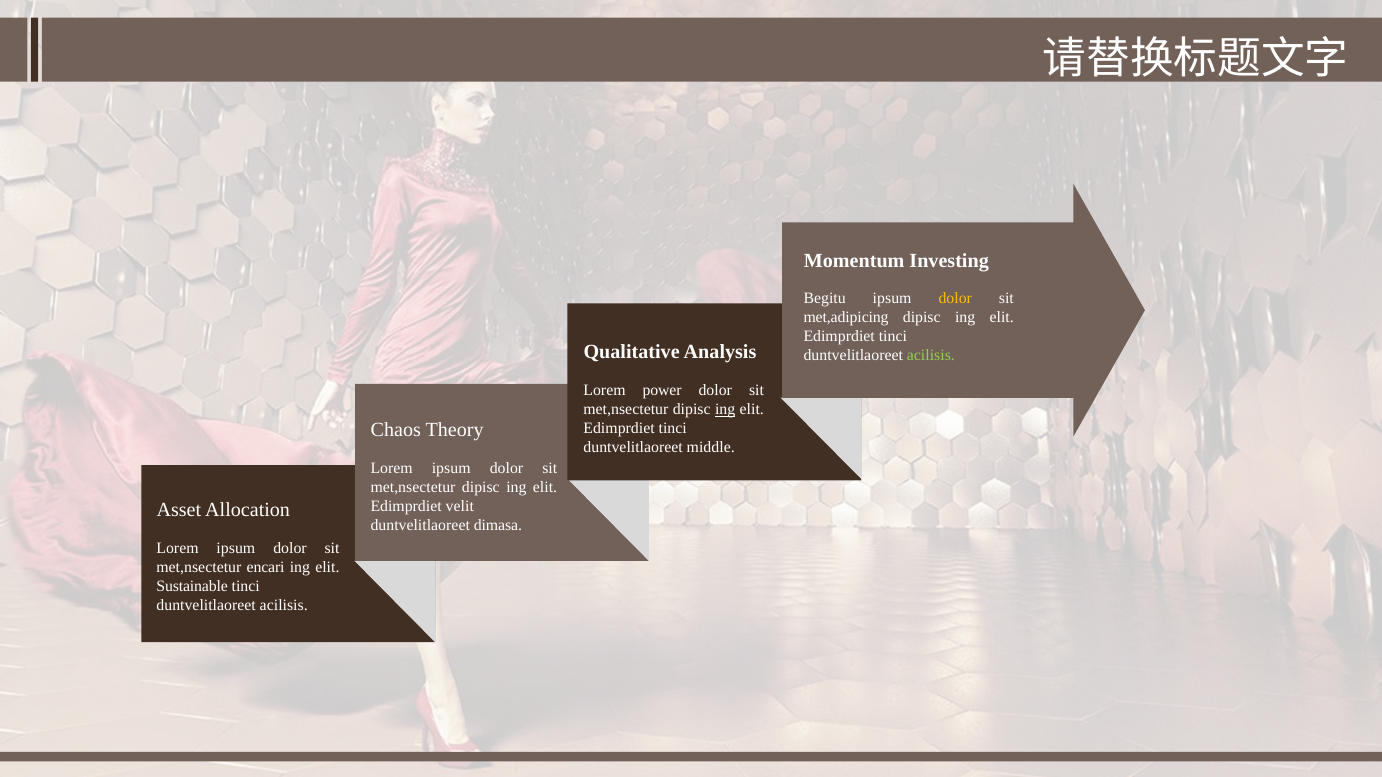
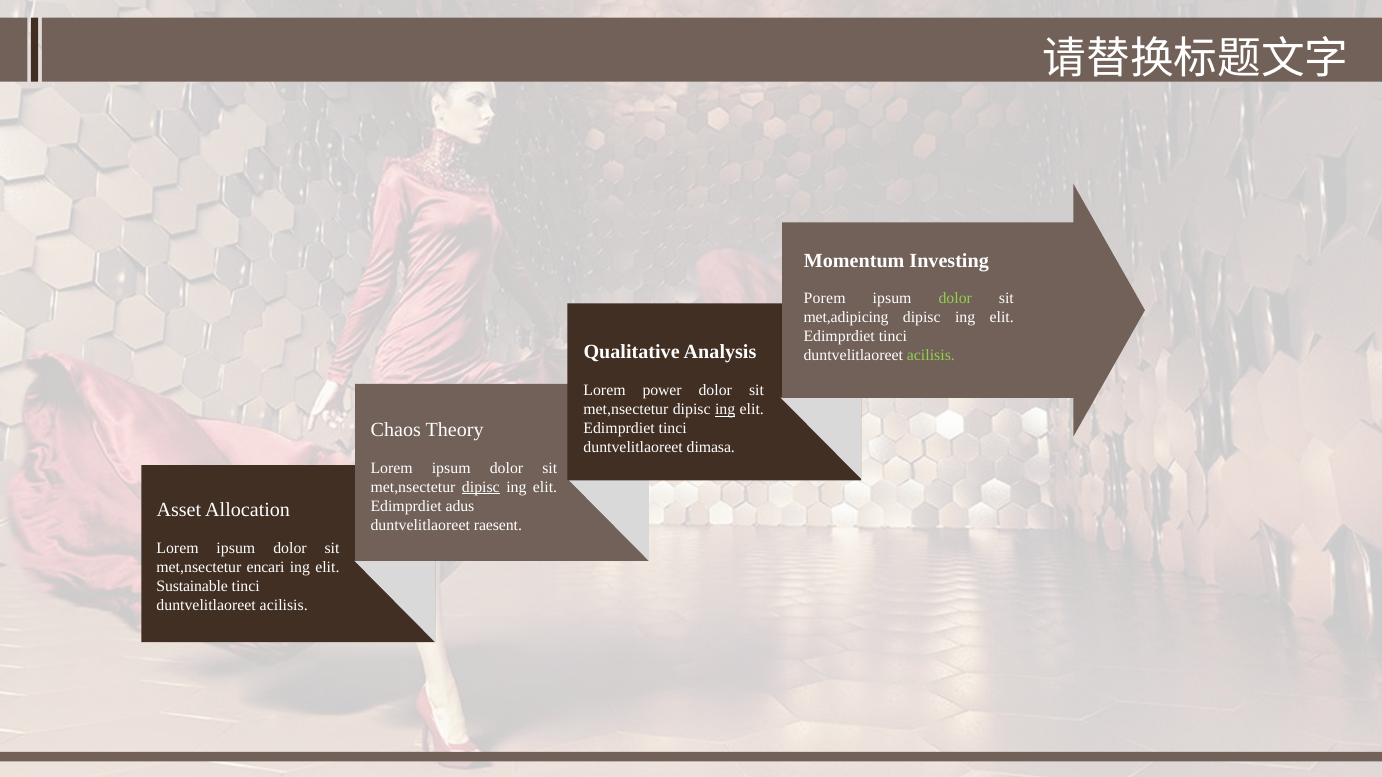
Begitu: Begitu -> Porem
dolor at (955, 299) colour: yellow -> light green
middle: middle -> dimasa
dipisc at (481, 487) underline: none -> present
velit: velit -> adus
dimasa: dimasa -> raesent
